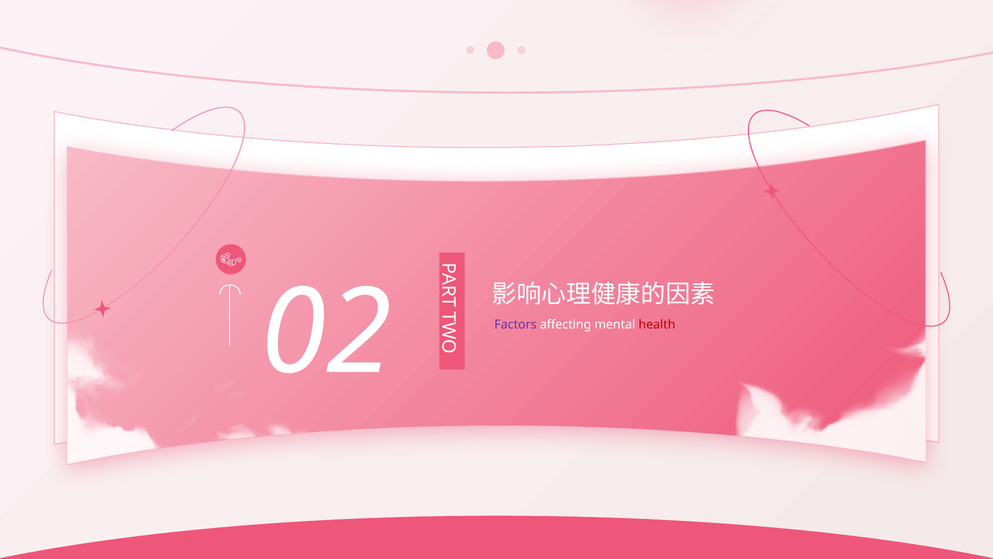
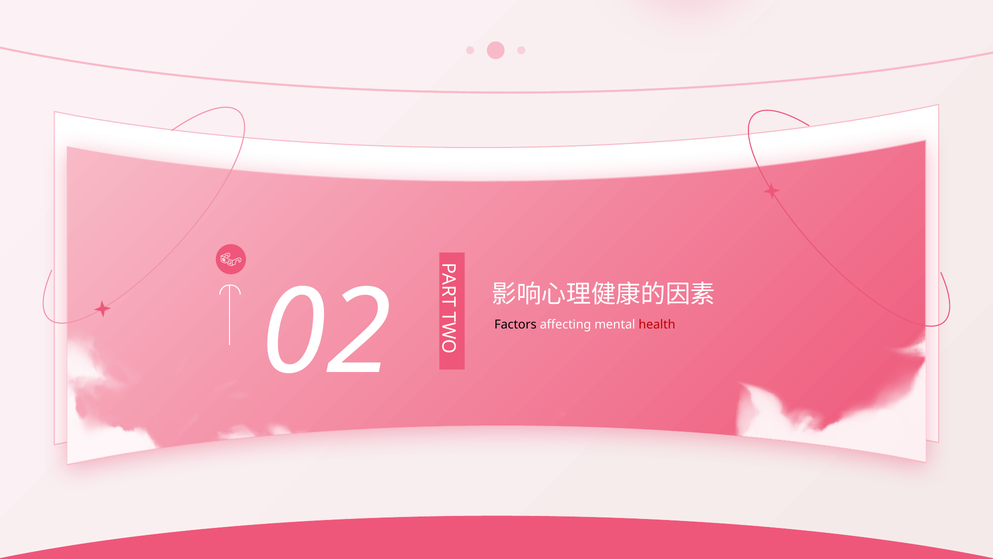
Factors colour: purple -> black
